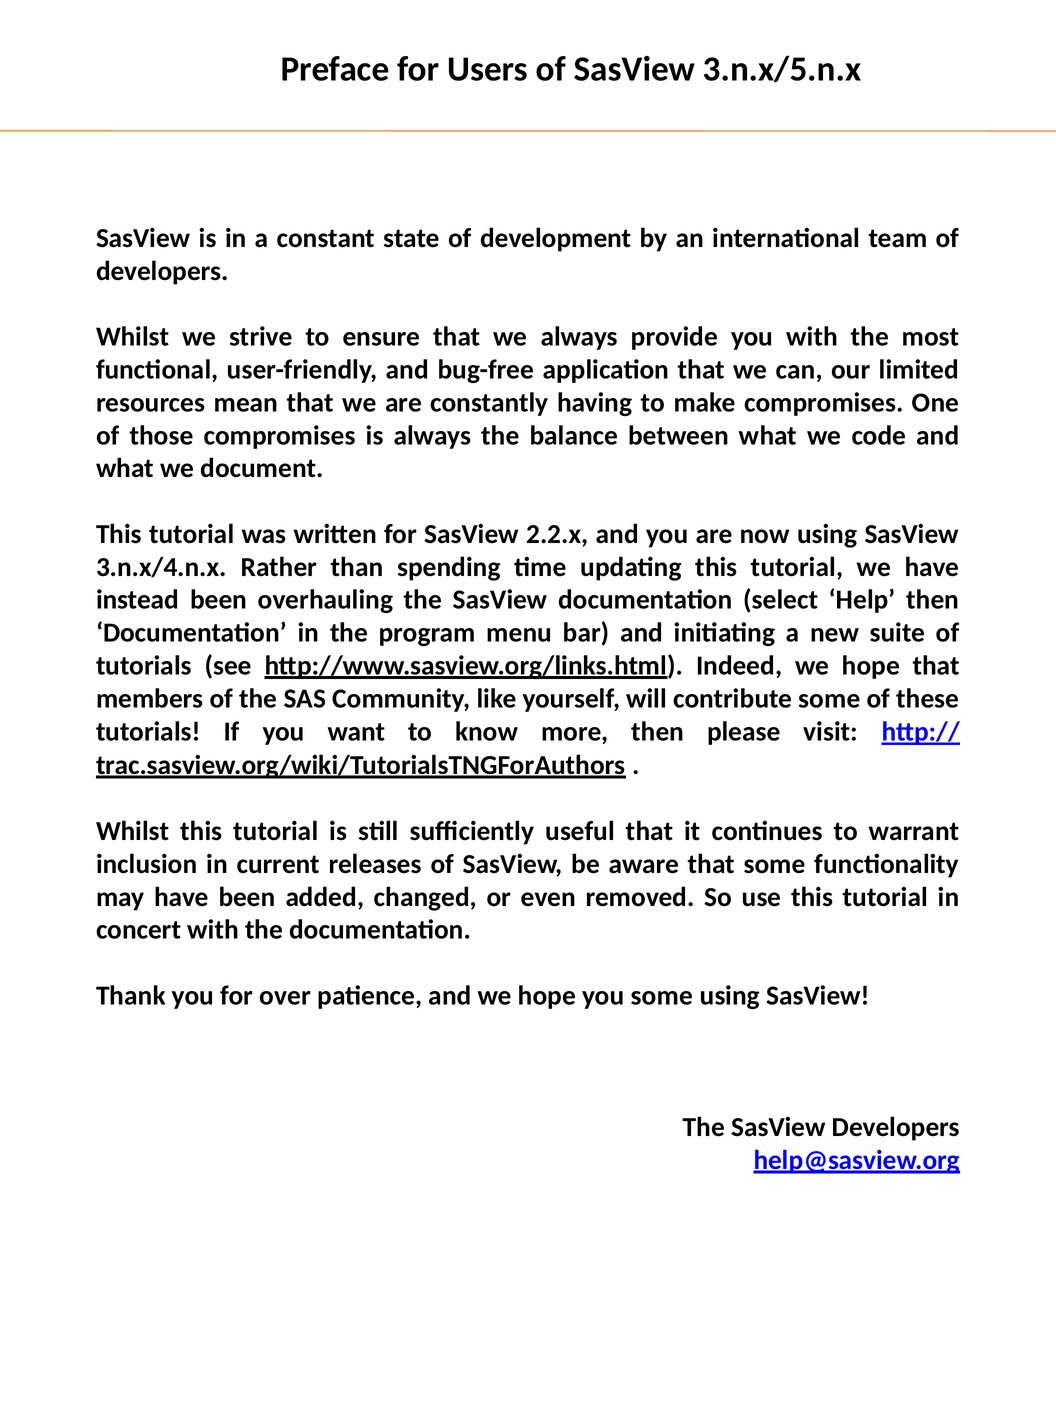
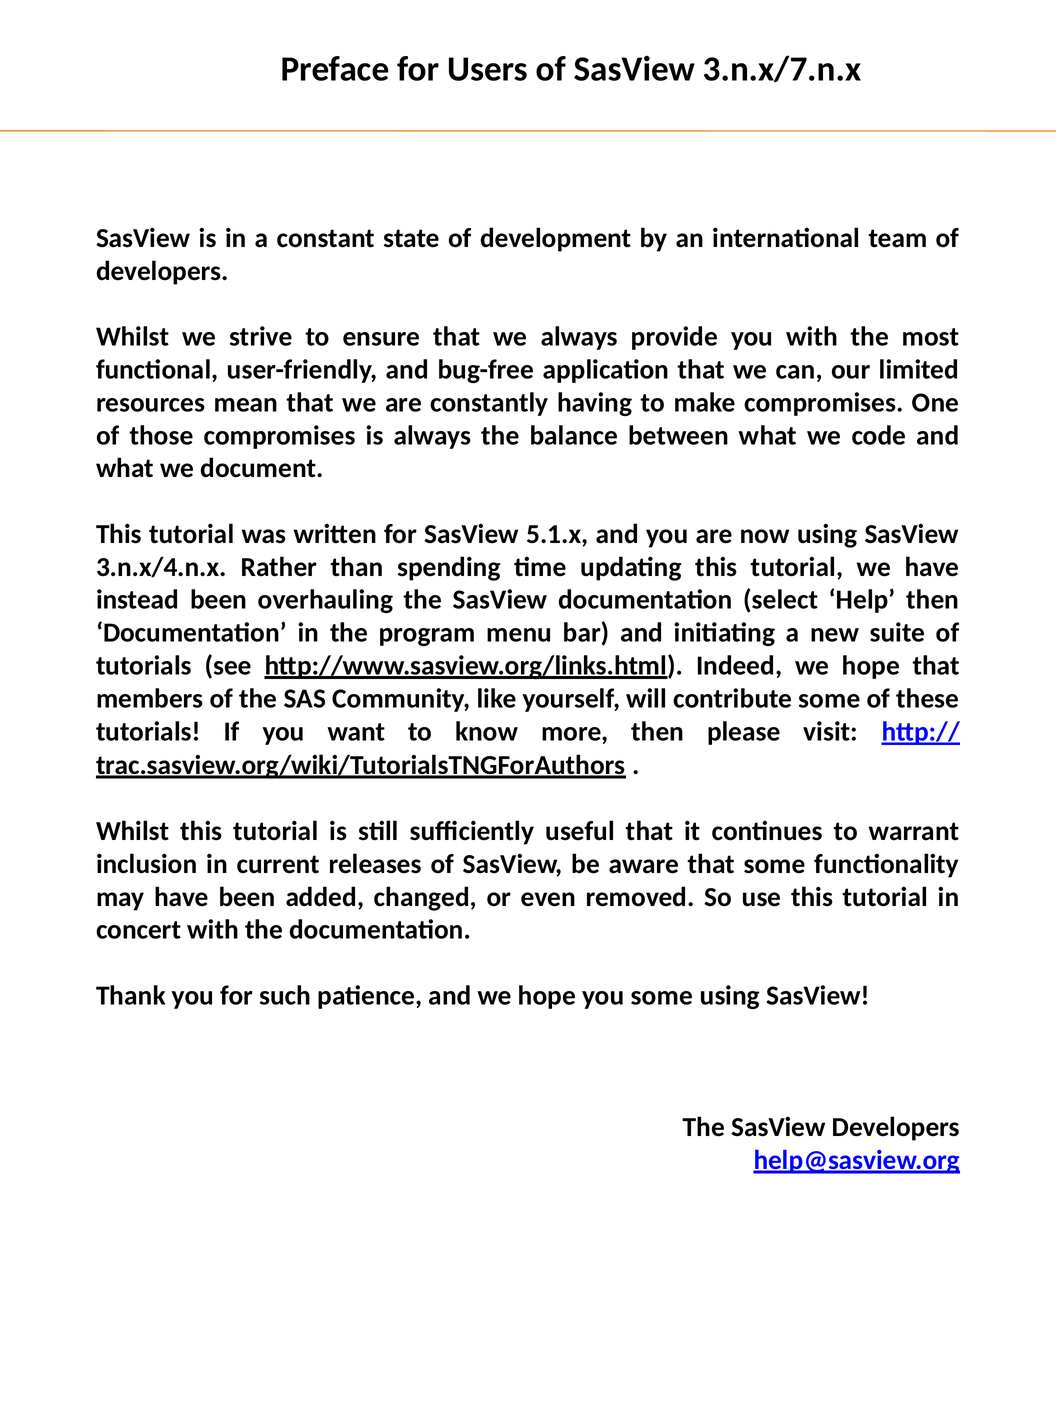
3.n.x/5.n.x: 3.n.x/5.n.x -> 3.n.x/7.n.x
2.2.x: 2.2.x -> 5.1.x
over: over -> such
